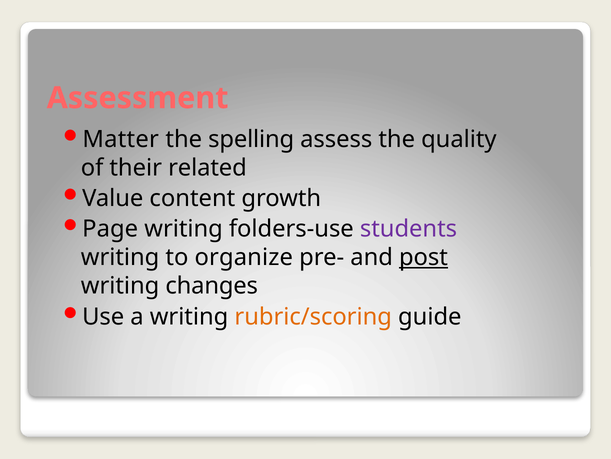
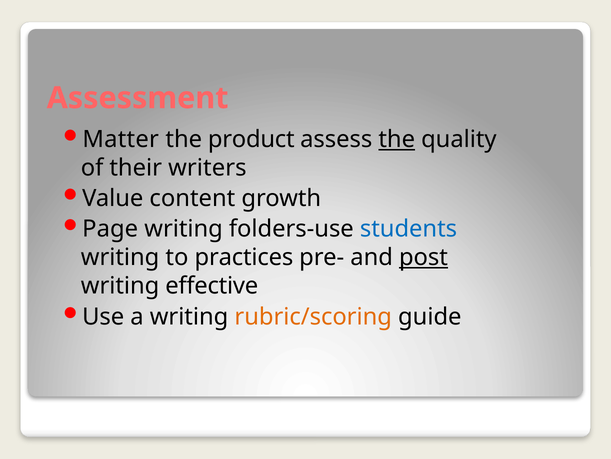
spelling: spelling -> product
the at (397, 139) underline: none -> present
related: related -> writers
students colour: purple -> blue
organize: organize -> practices
changes: changes -> effective
